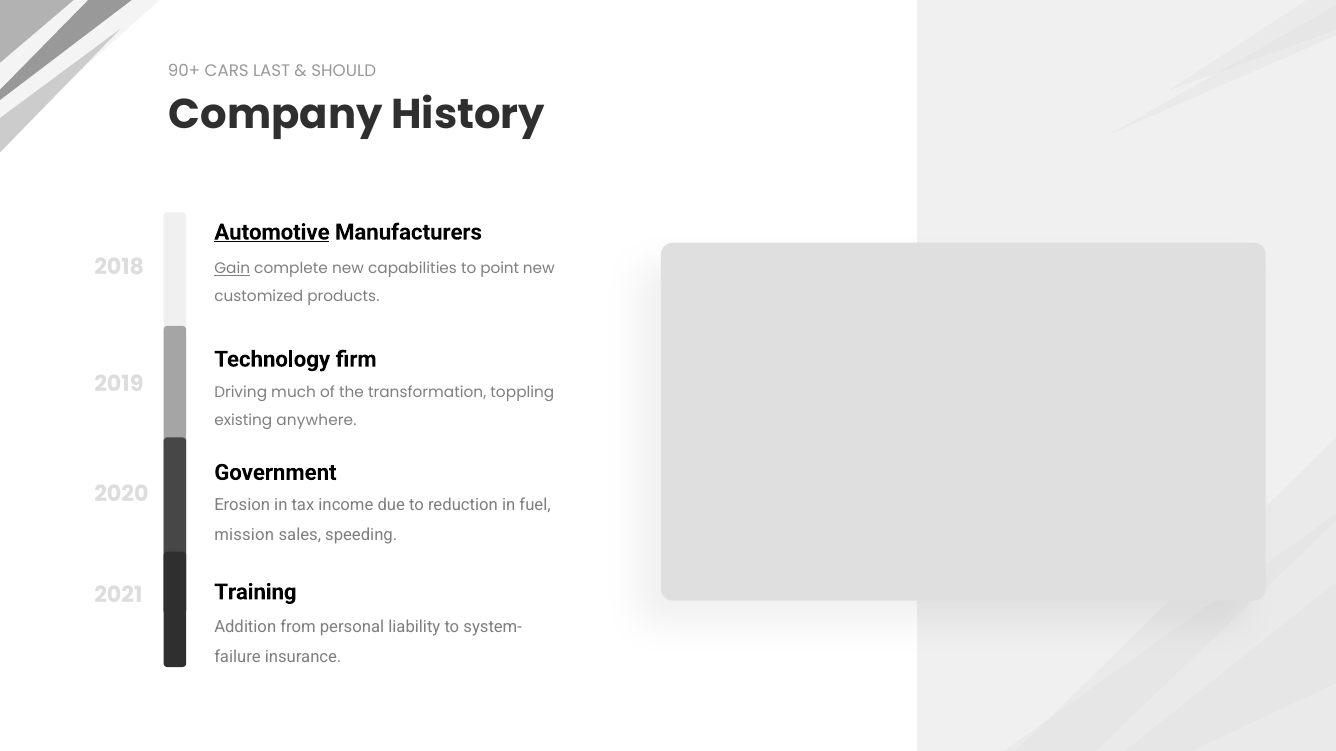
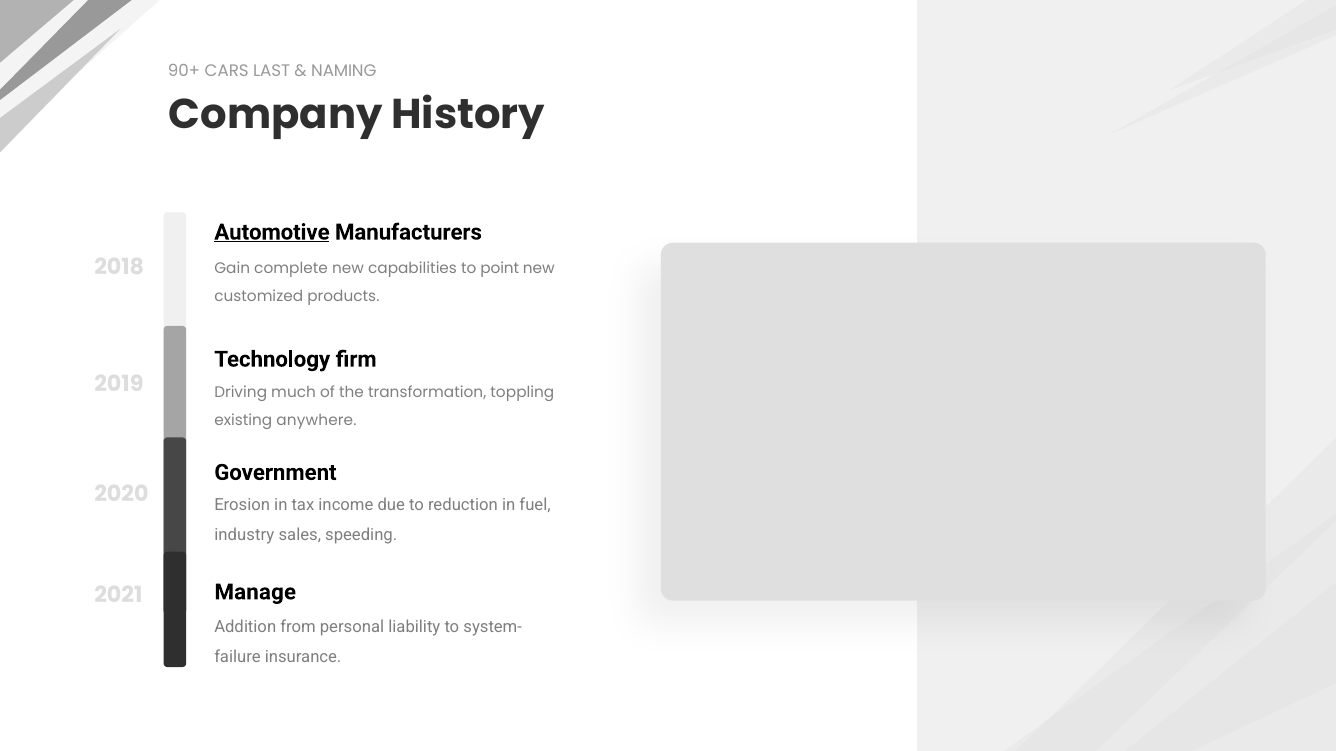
SHOULD: SHOULD -> NAMING
Gain underline: present -> none
mission: mission -> industry
Training: Training -> Manage
